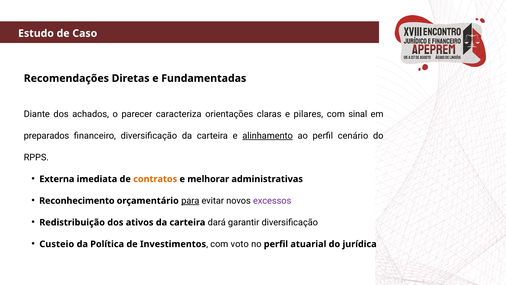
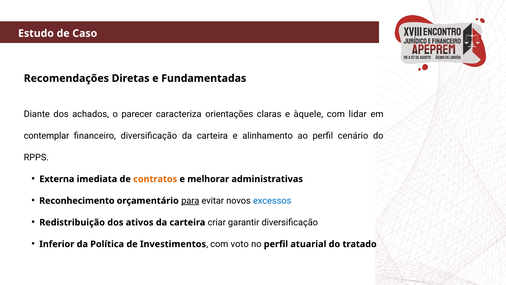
pilares: pilares -> àquele
sinal: sinal -> lidar
preparados: preparados -> contemplar
alinhamento underline: present -> none
excessos colour: purple -> blue
dará: dará -> criar
Custeio: Custeio -> Inferior
jurídica: jurídica -> tratado
